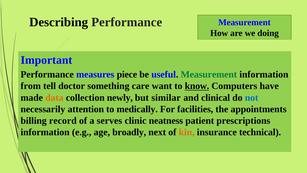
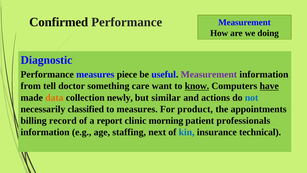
Describing: Describing -> Confirmed
Important: Important -> Diagnostic
Measurement at (209, 74) colour: green -> purple
have underline: none -> present
clinical: clinical -> actions
attention: attention -> classified
to medically: medically -> measures
facilities: facilities -> product
serves: serves -> report
neatness: neatness -> morning
prescriptions: prescriptions -> professionals
broadly: broadly -> staffing
kin colour: orange -> blue
